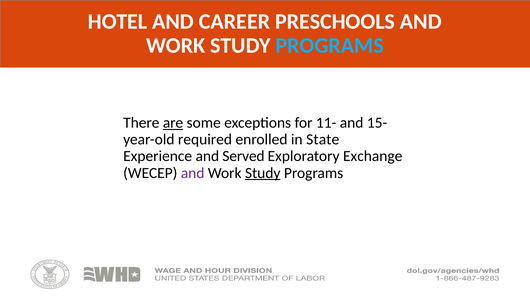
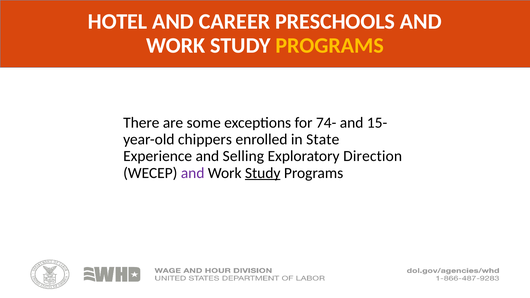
PROGRAMS at (330, 46) colour: light blue -> yellow
are underline: present -> none
11-: 11- -> 74-
required: required -> chippers
Served: Served -> Selling
Exchange: Exchange -> Direction
